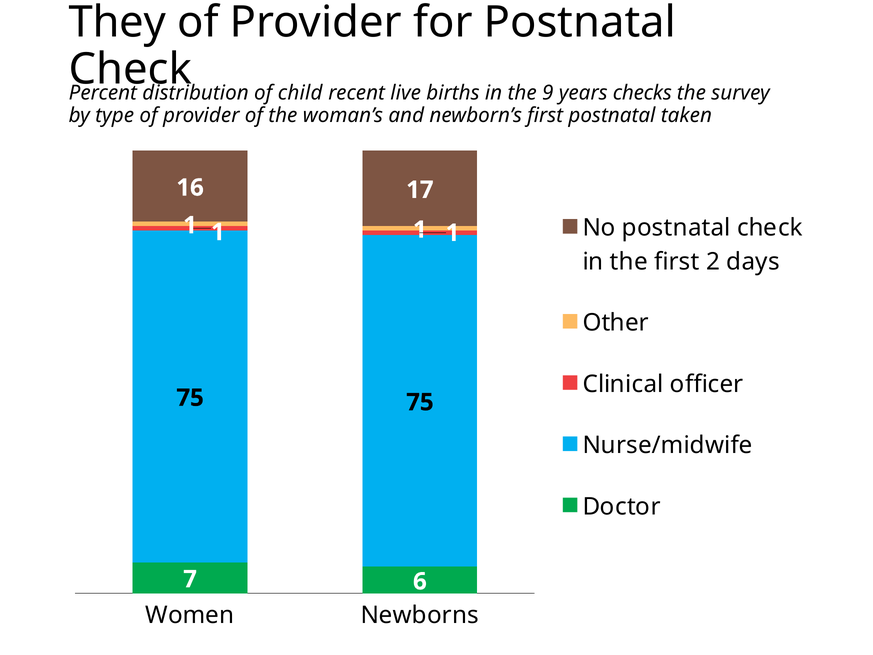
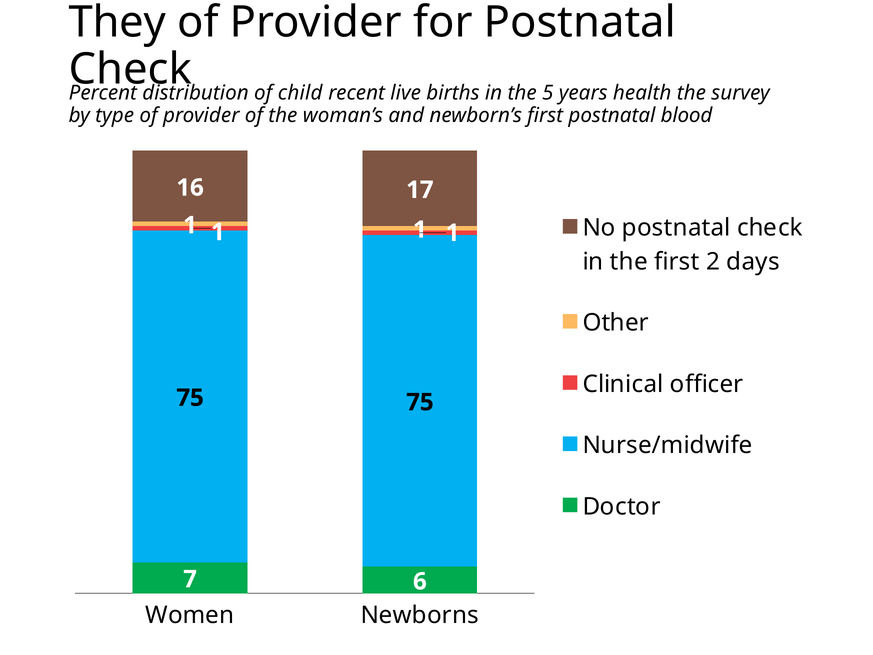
9: 9 -> 5
checks: checks -> health
taken: taken -> blood
